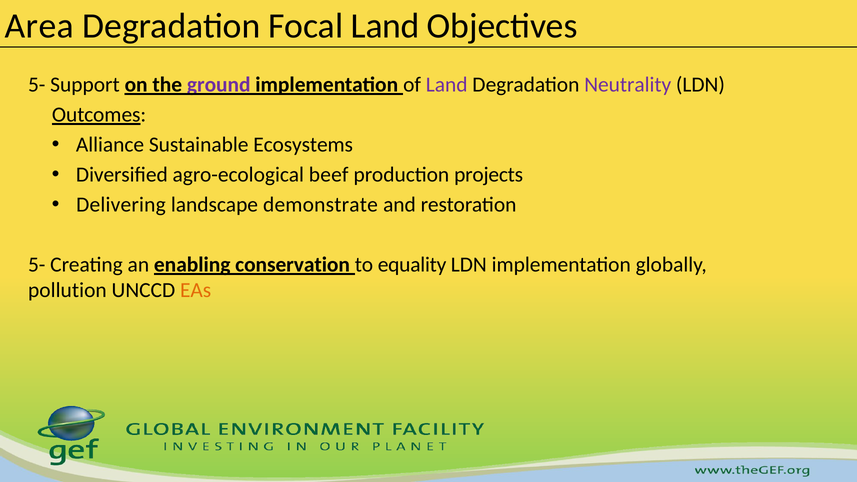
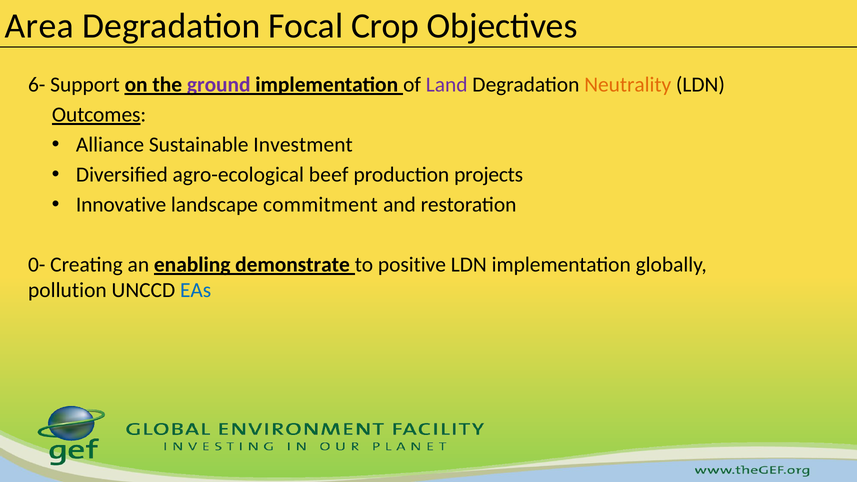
Focal Land: Land -> Crop
5- at (37, 85): 5- -> 6-
Neutrality colour: purple -> orange
Ecosystems: Ecosystems -> Investment
Delivering: Delivering -> Innovative
demonstrate: demonstrate -> commitment
5- at (37, 265): 5- -> 0-
conservation: conservation -> demonstrate
equality: equality -> positive
EAs colour: orange -> blue
